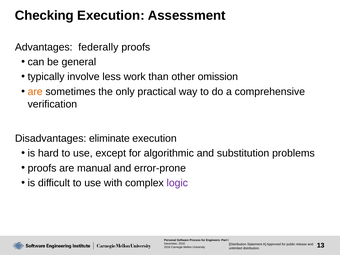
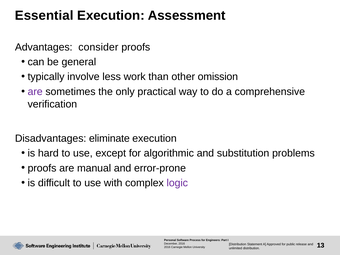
Checking: Checking -> Essential
federally: federally -> consider
are at (35, 92) colour: orange -> purple
